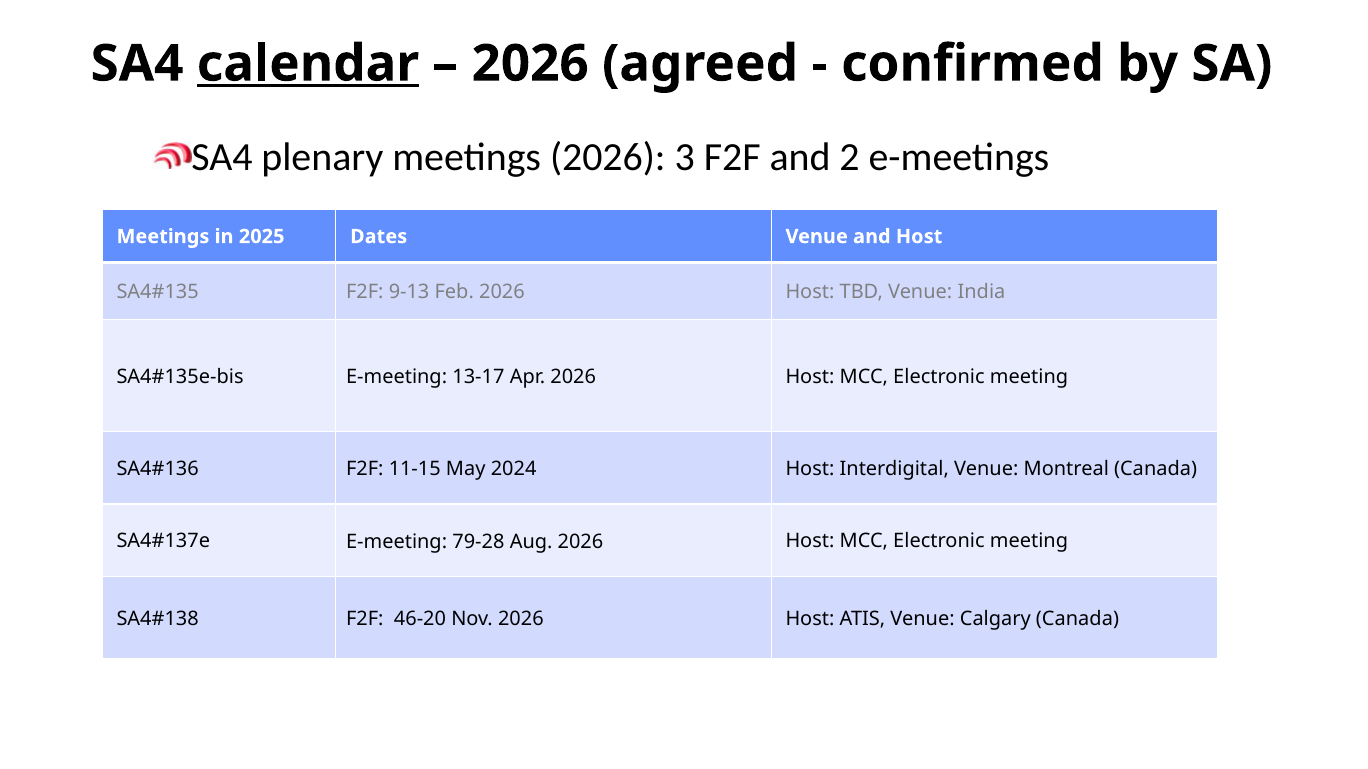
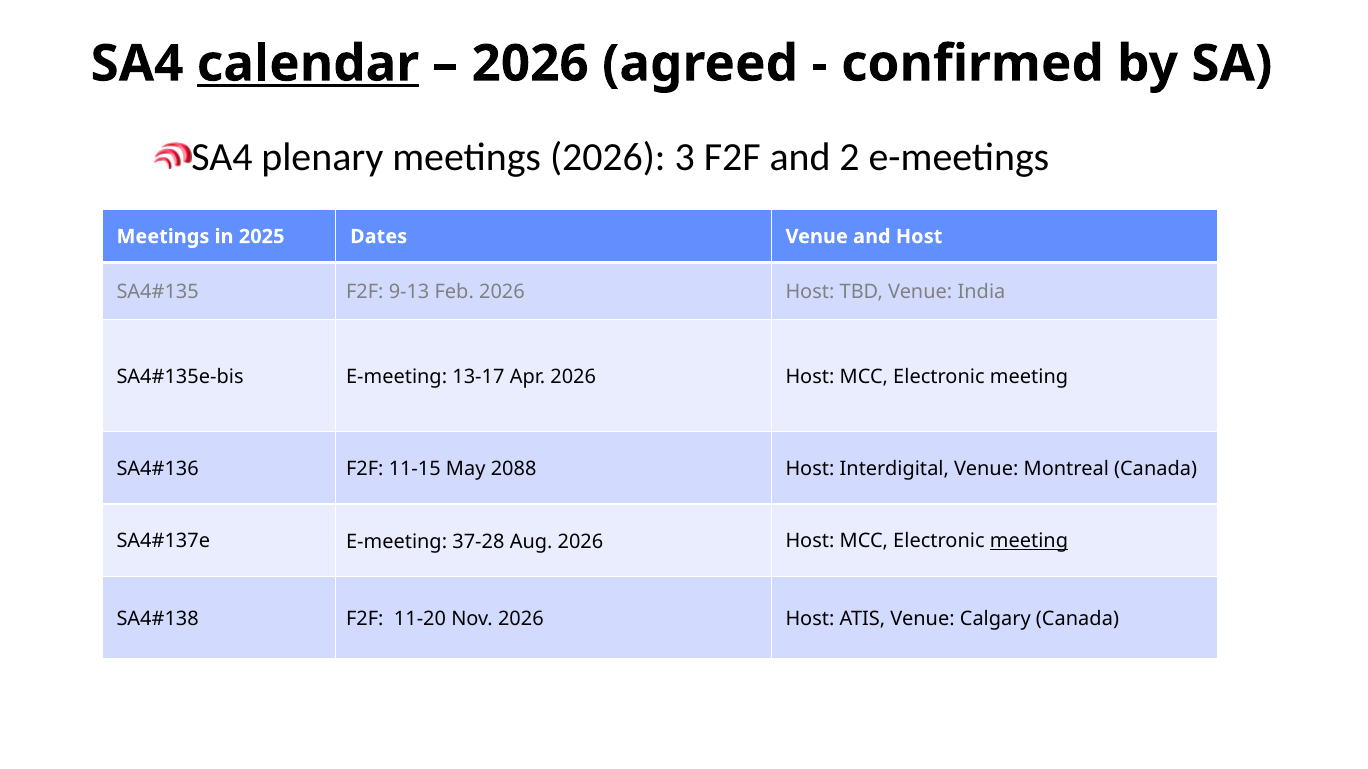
2024: 2024 -> 2088
79-28: 79-28 -> 37-28
meeting at (1029, 541) underline: none -> present
46-20: 46-20 -> 11-20
